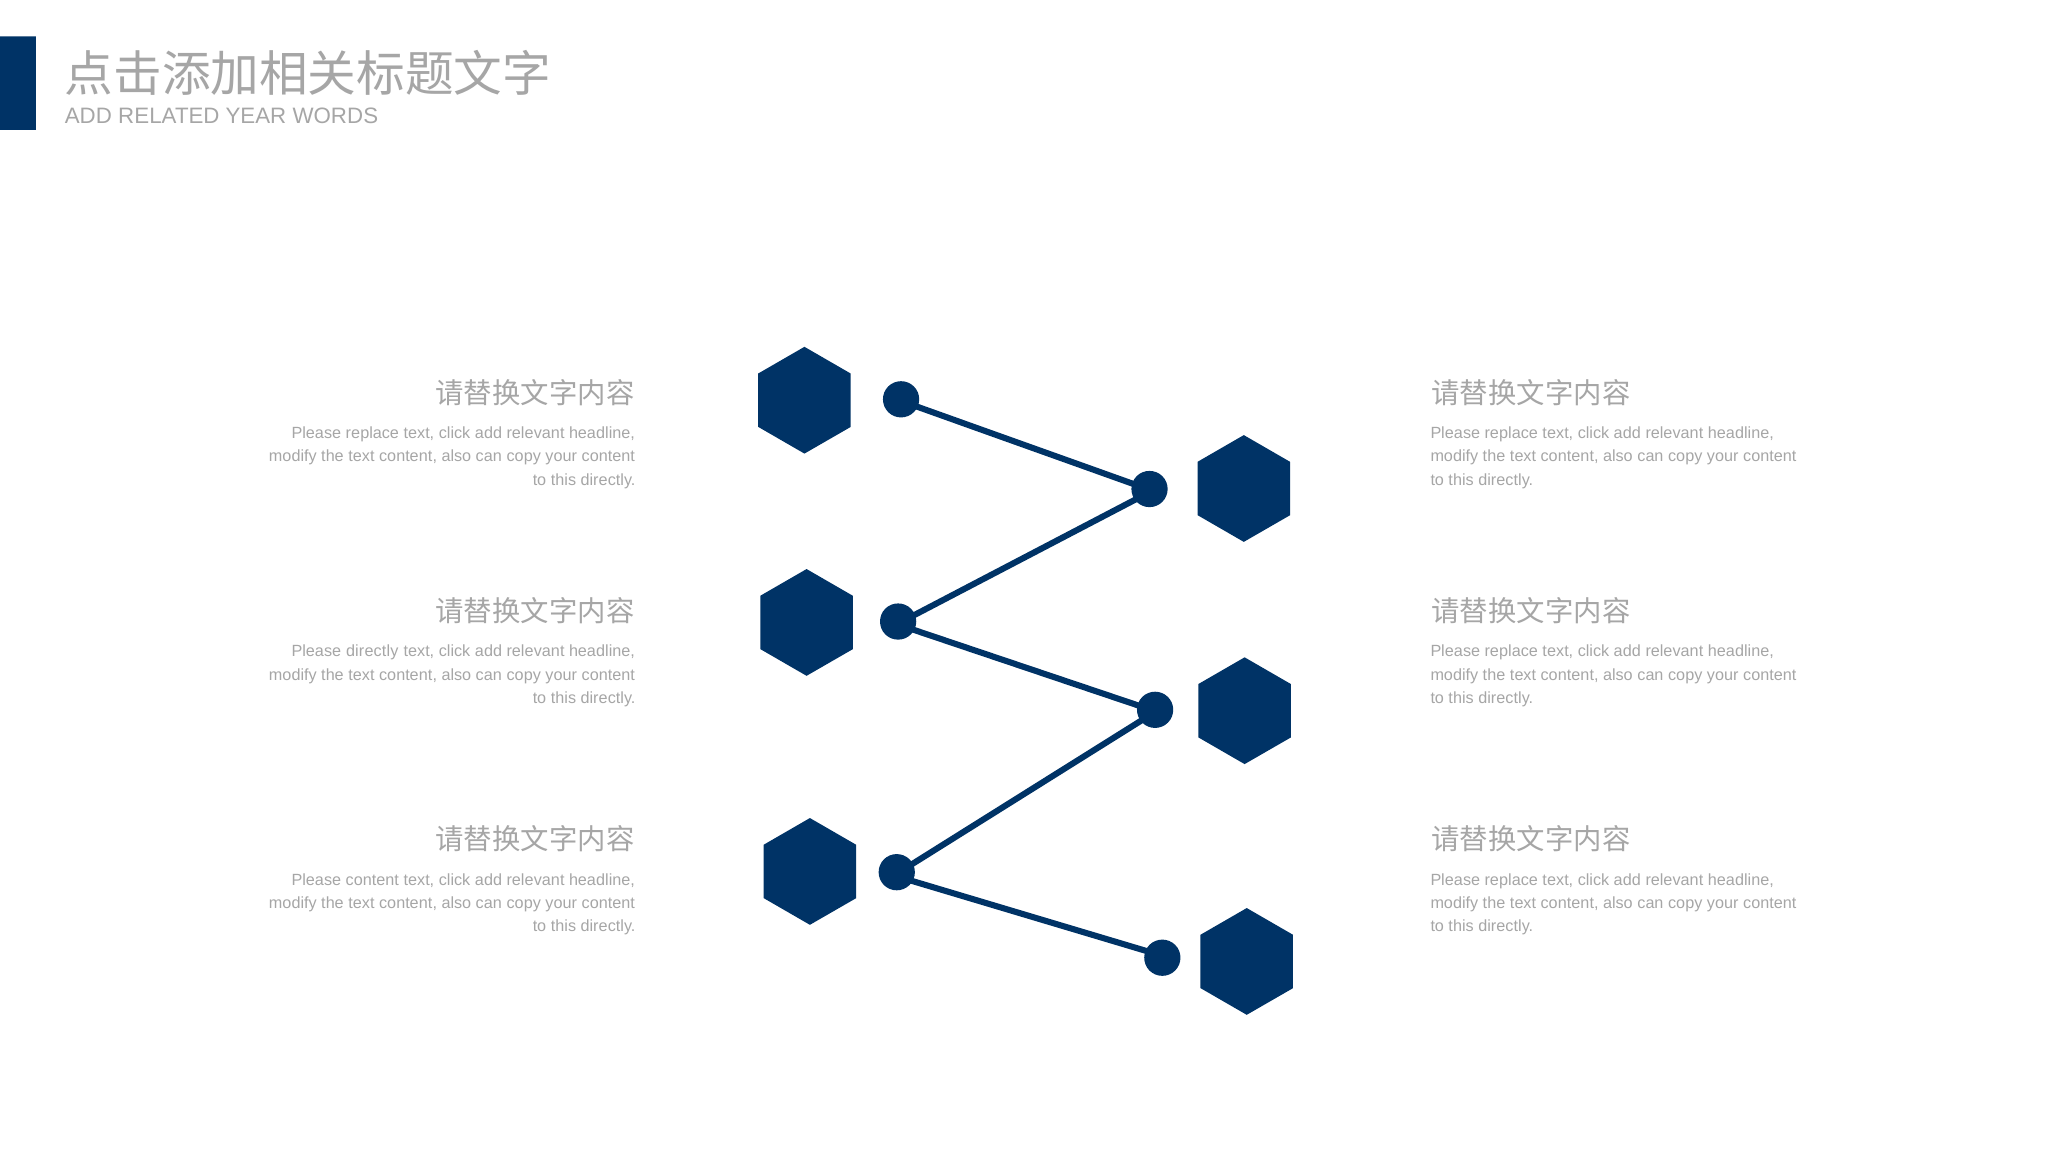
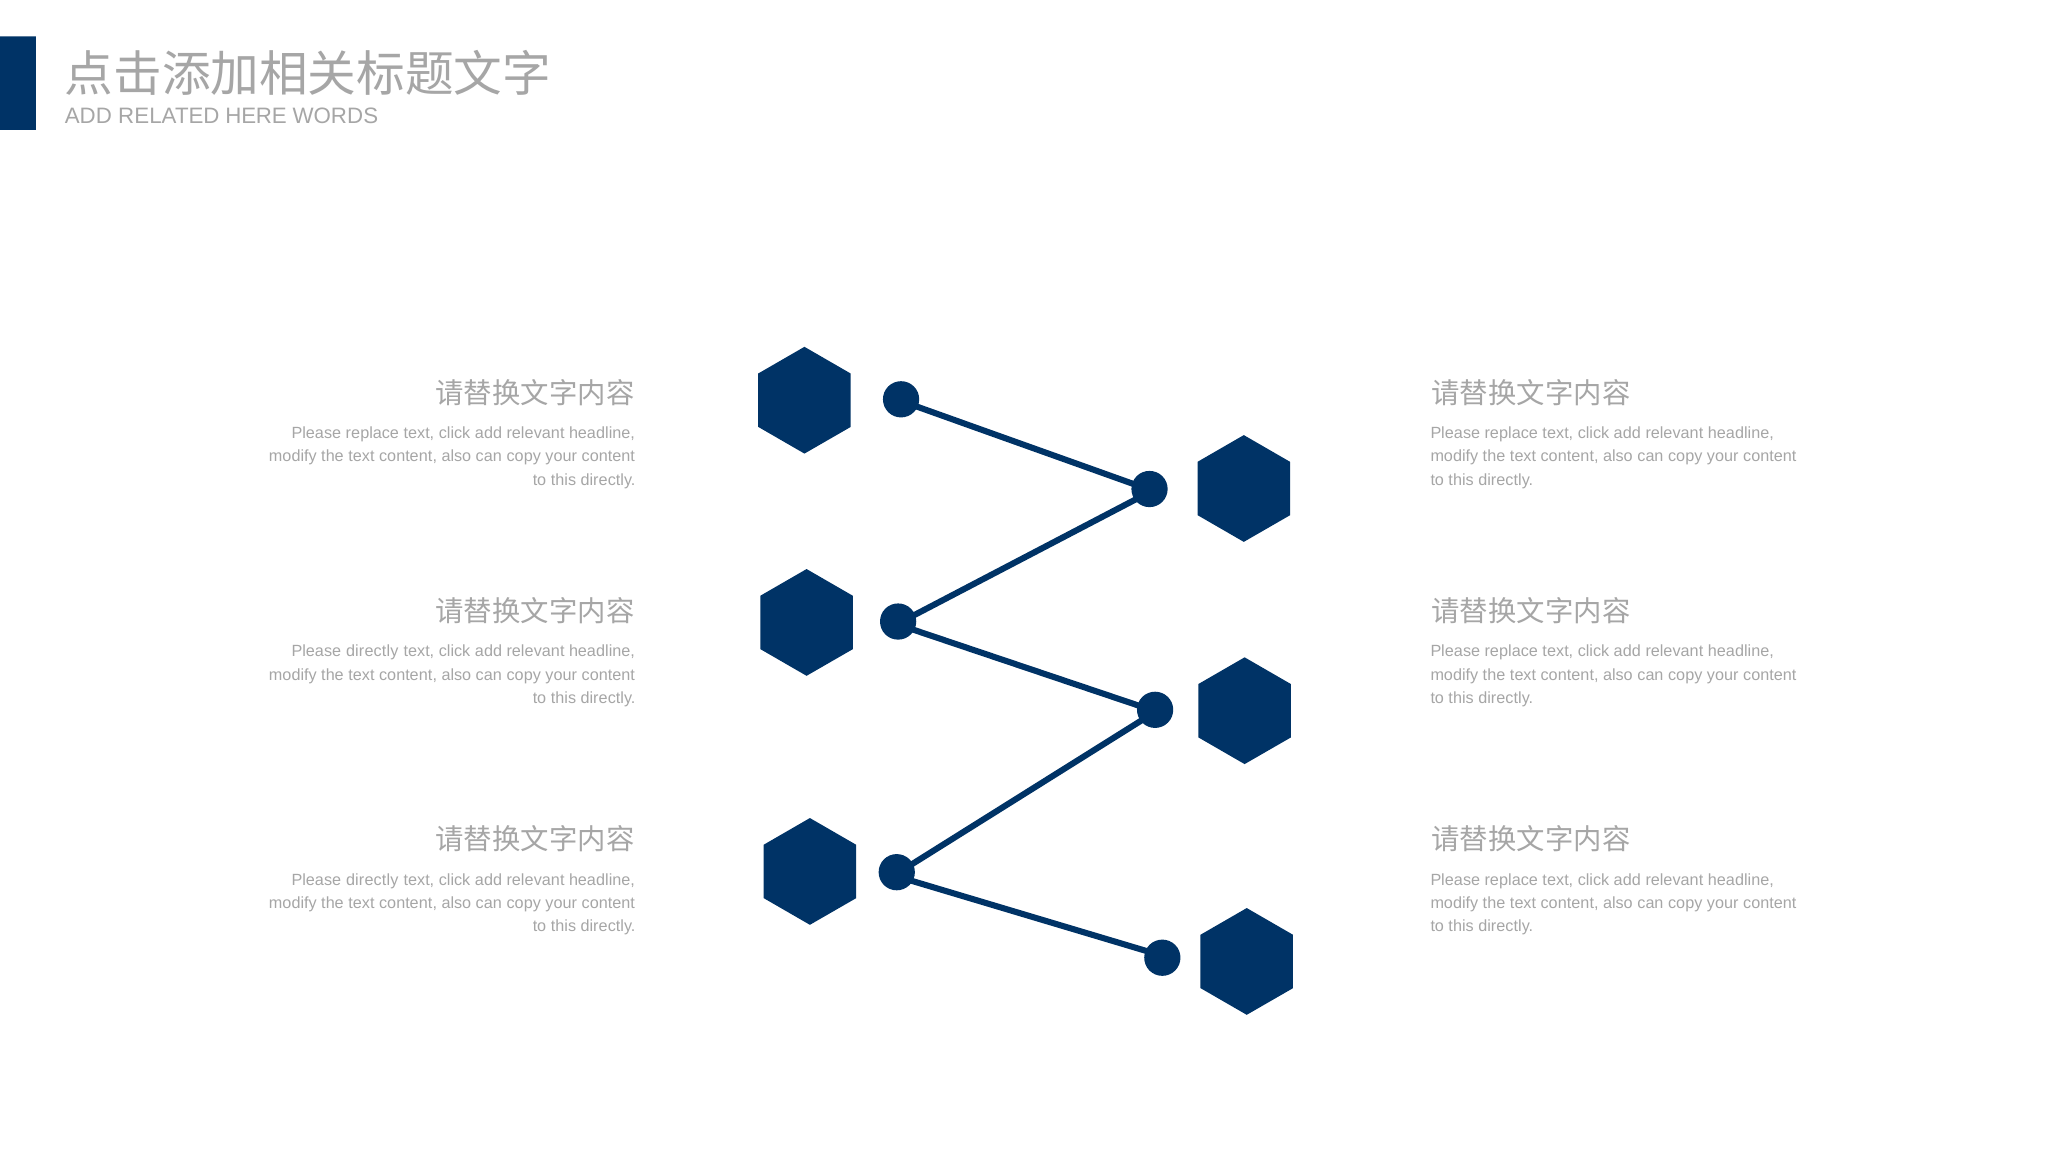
YEAR: YEAR -> HERE
content at (372, 880): content -> directly
